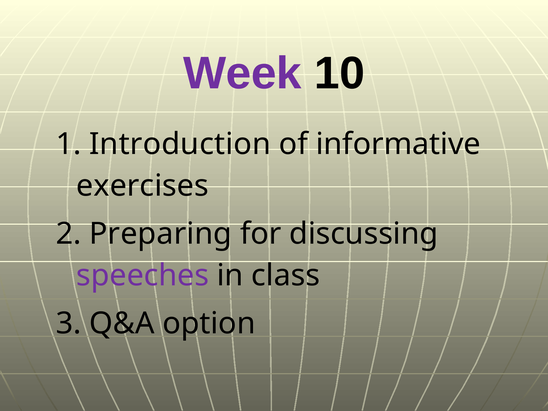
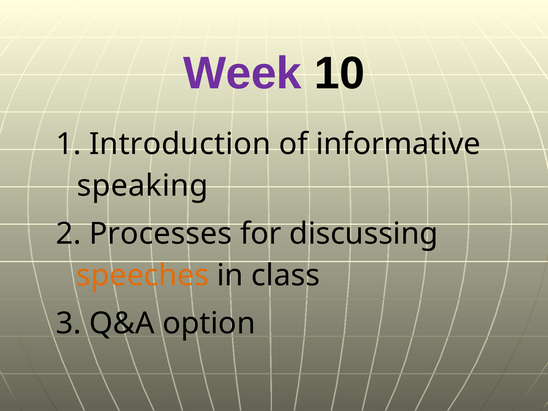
exercises: exercises -> speaking
Preparing: Preparing -> Processes
speeches colour: purple -> orange
